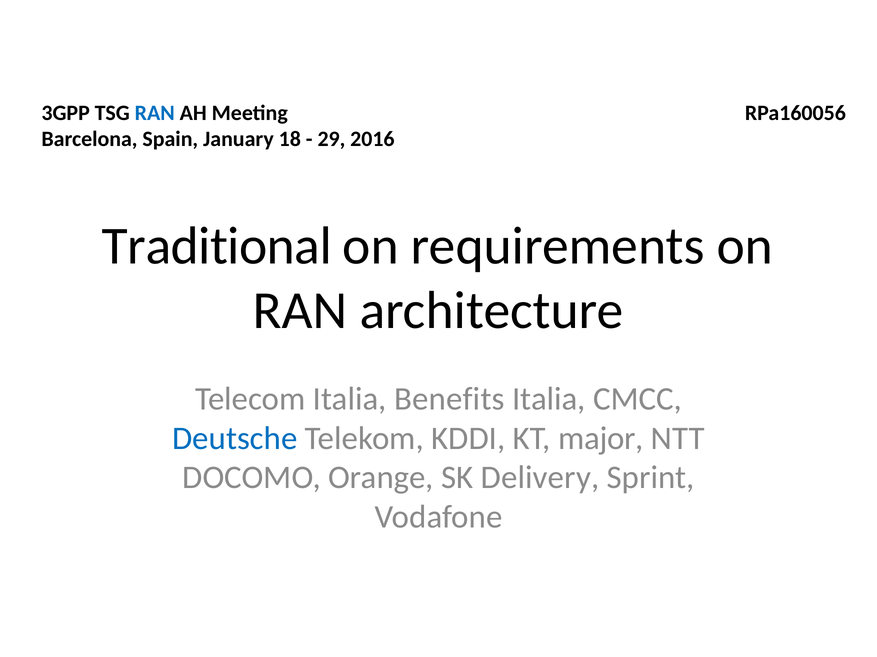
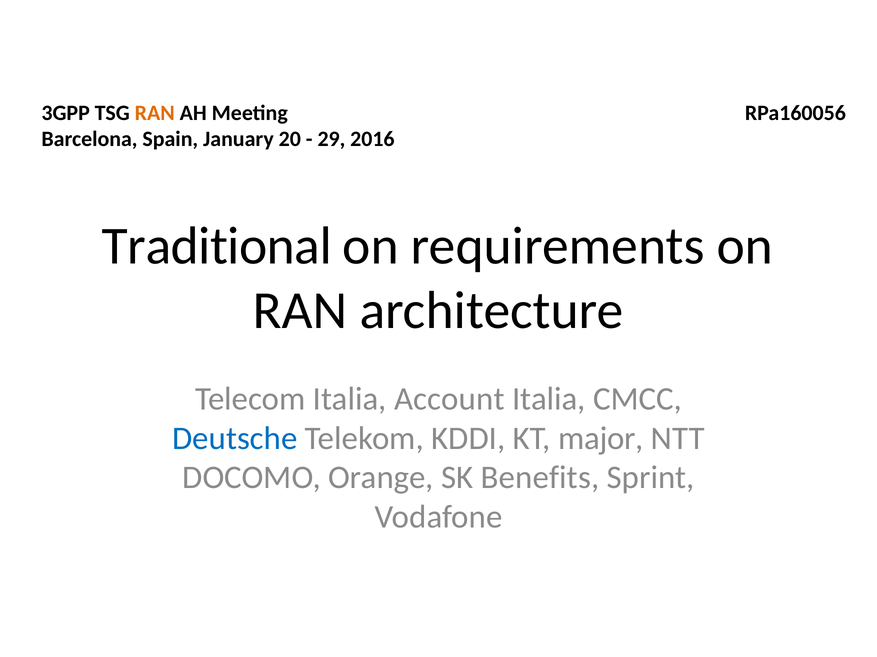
RAN at (155, 113) colour: blue -> orange
18: 18 -> 20
Benefits: Benefits -> Account
Delivery: Delivery -> Benefits
